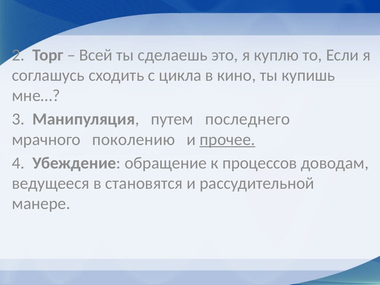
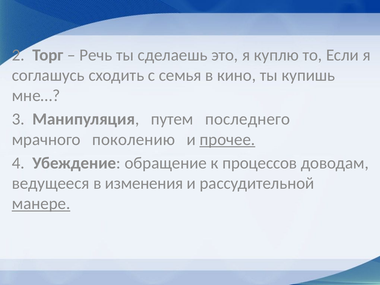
Всей: Всей -> Речь
цикла: цикла -> семья
становятся: становятся -> изменения
манере underline: none -> present
